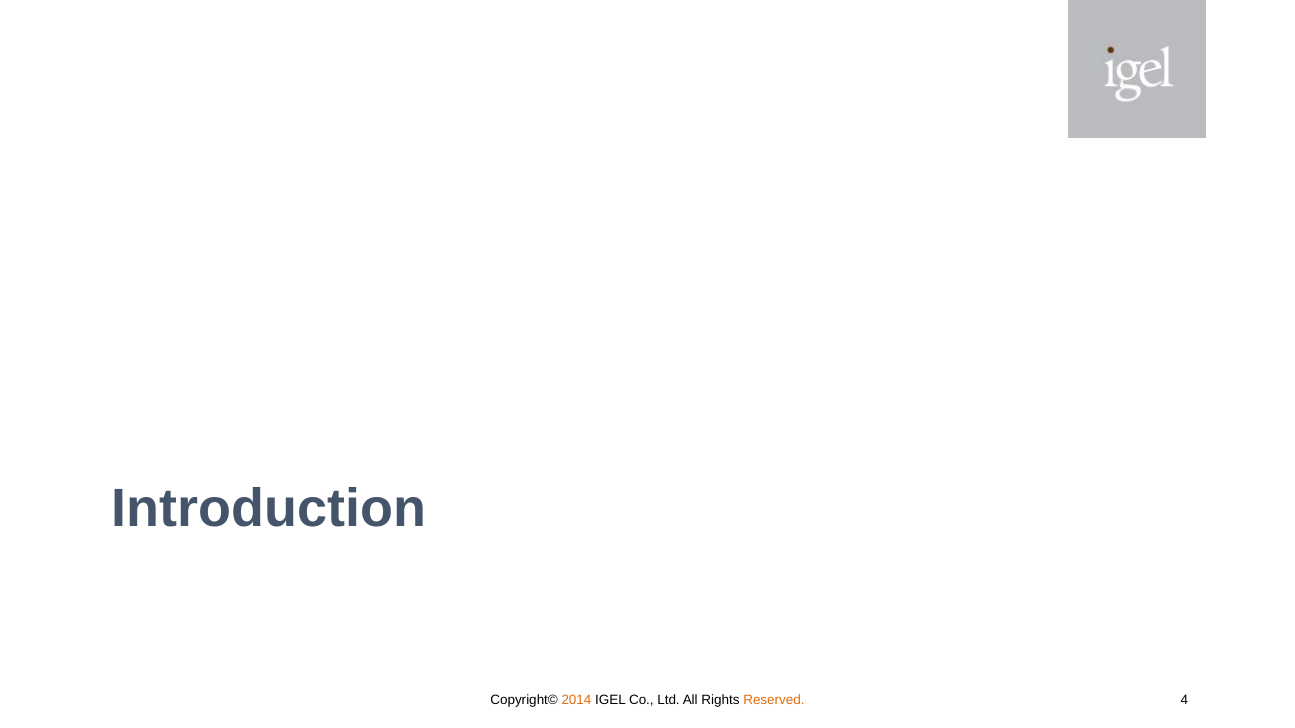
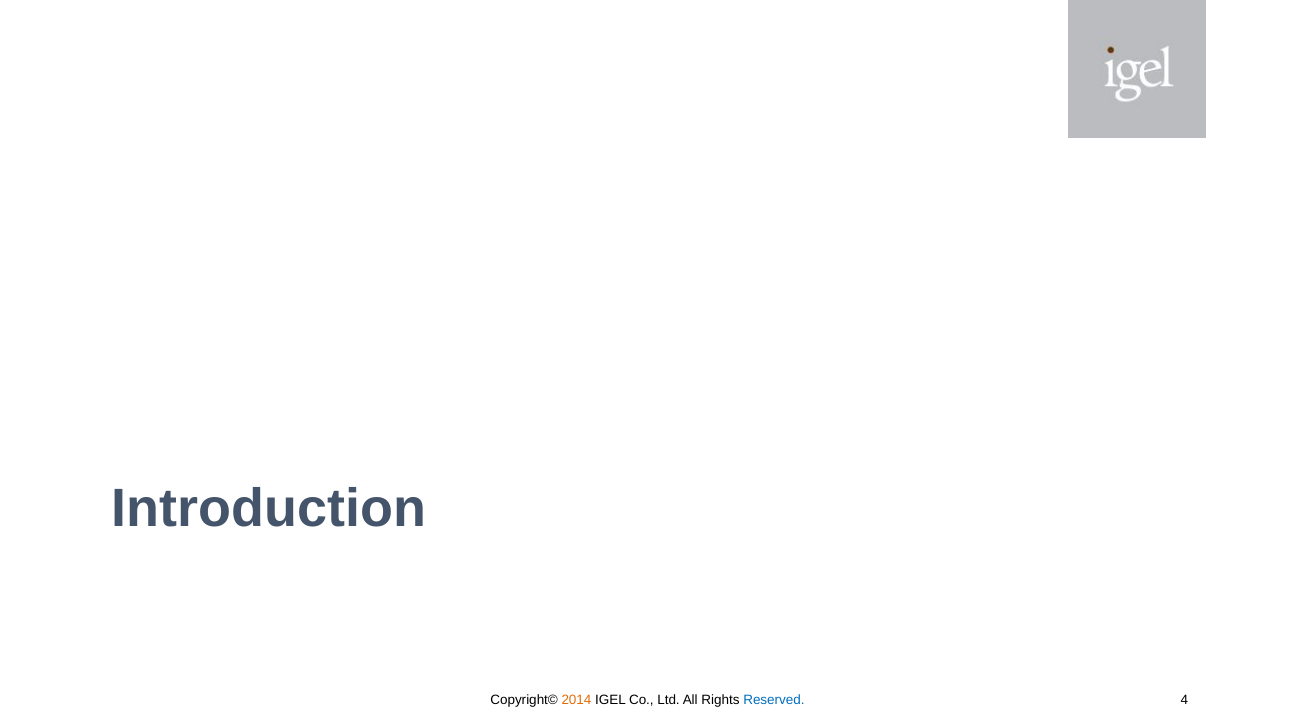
Reserved colour: orange -> blue
